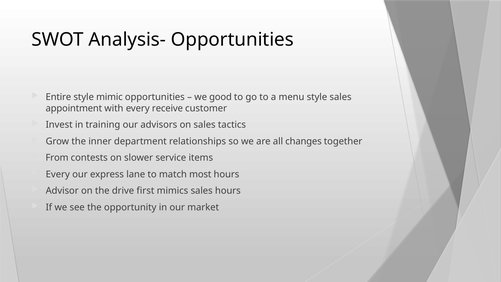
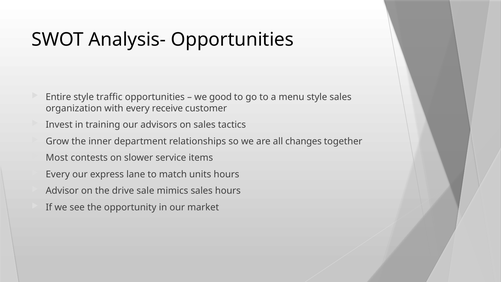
mimic: mimic -> traffic
appointment: appointment -> organization
From: From -> Most
most: most -> units
first: first -> sale
